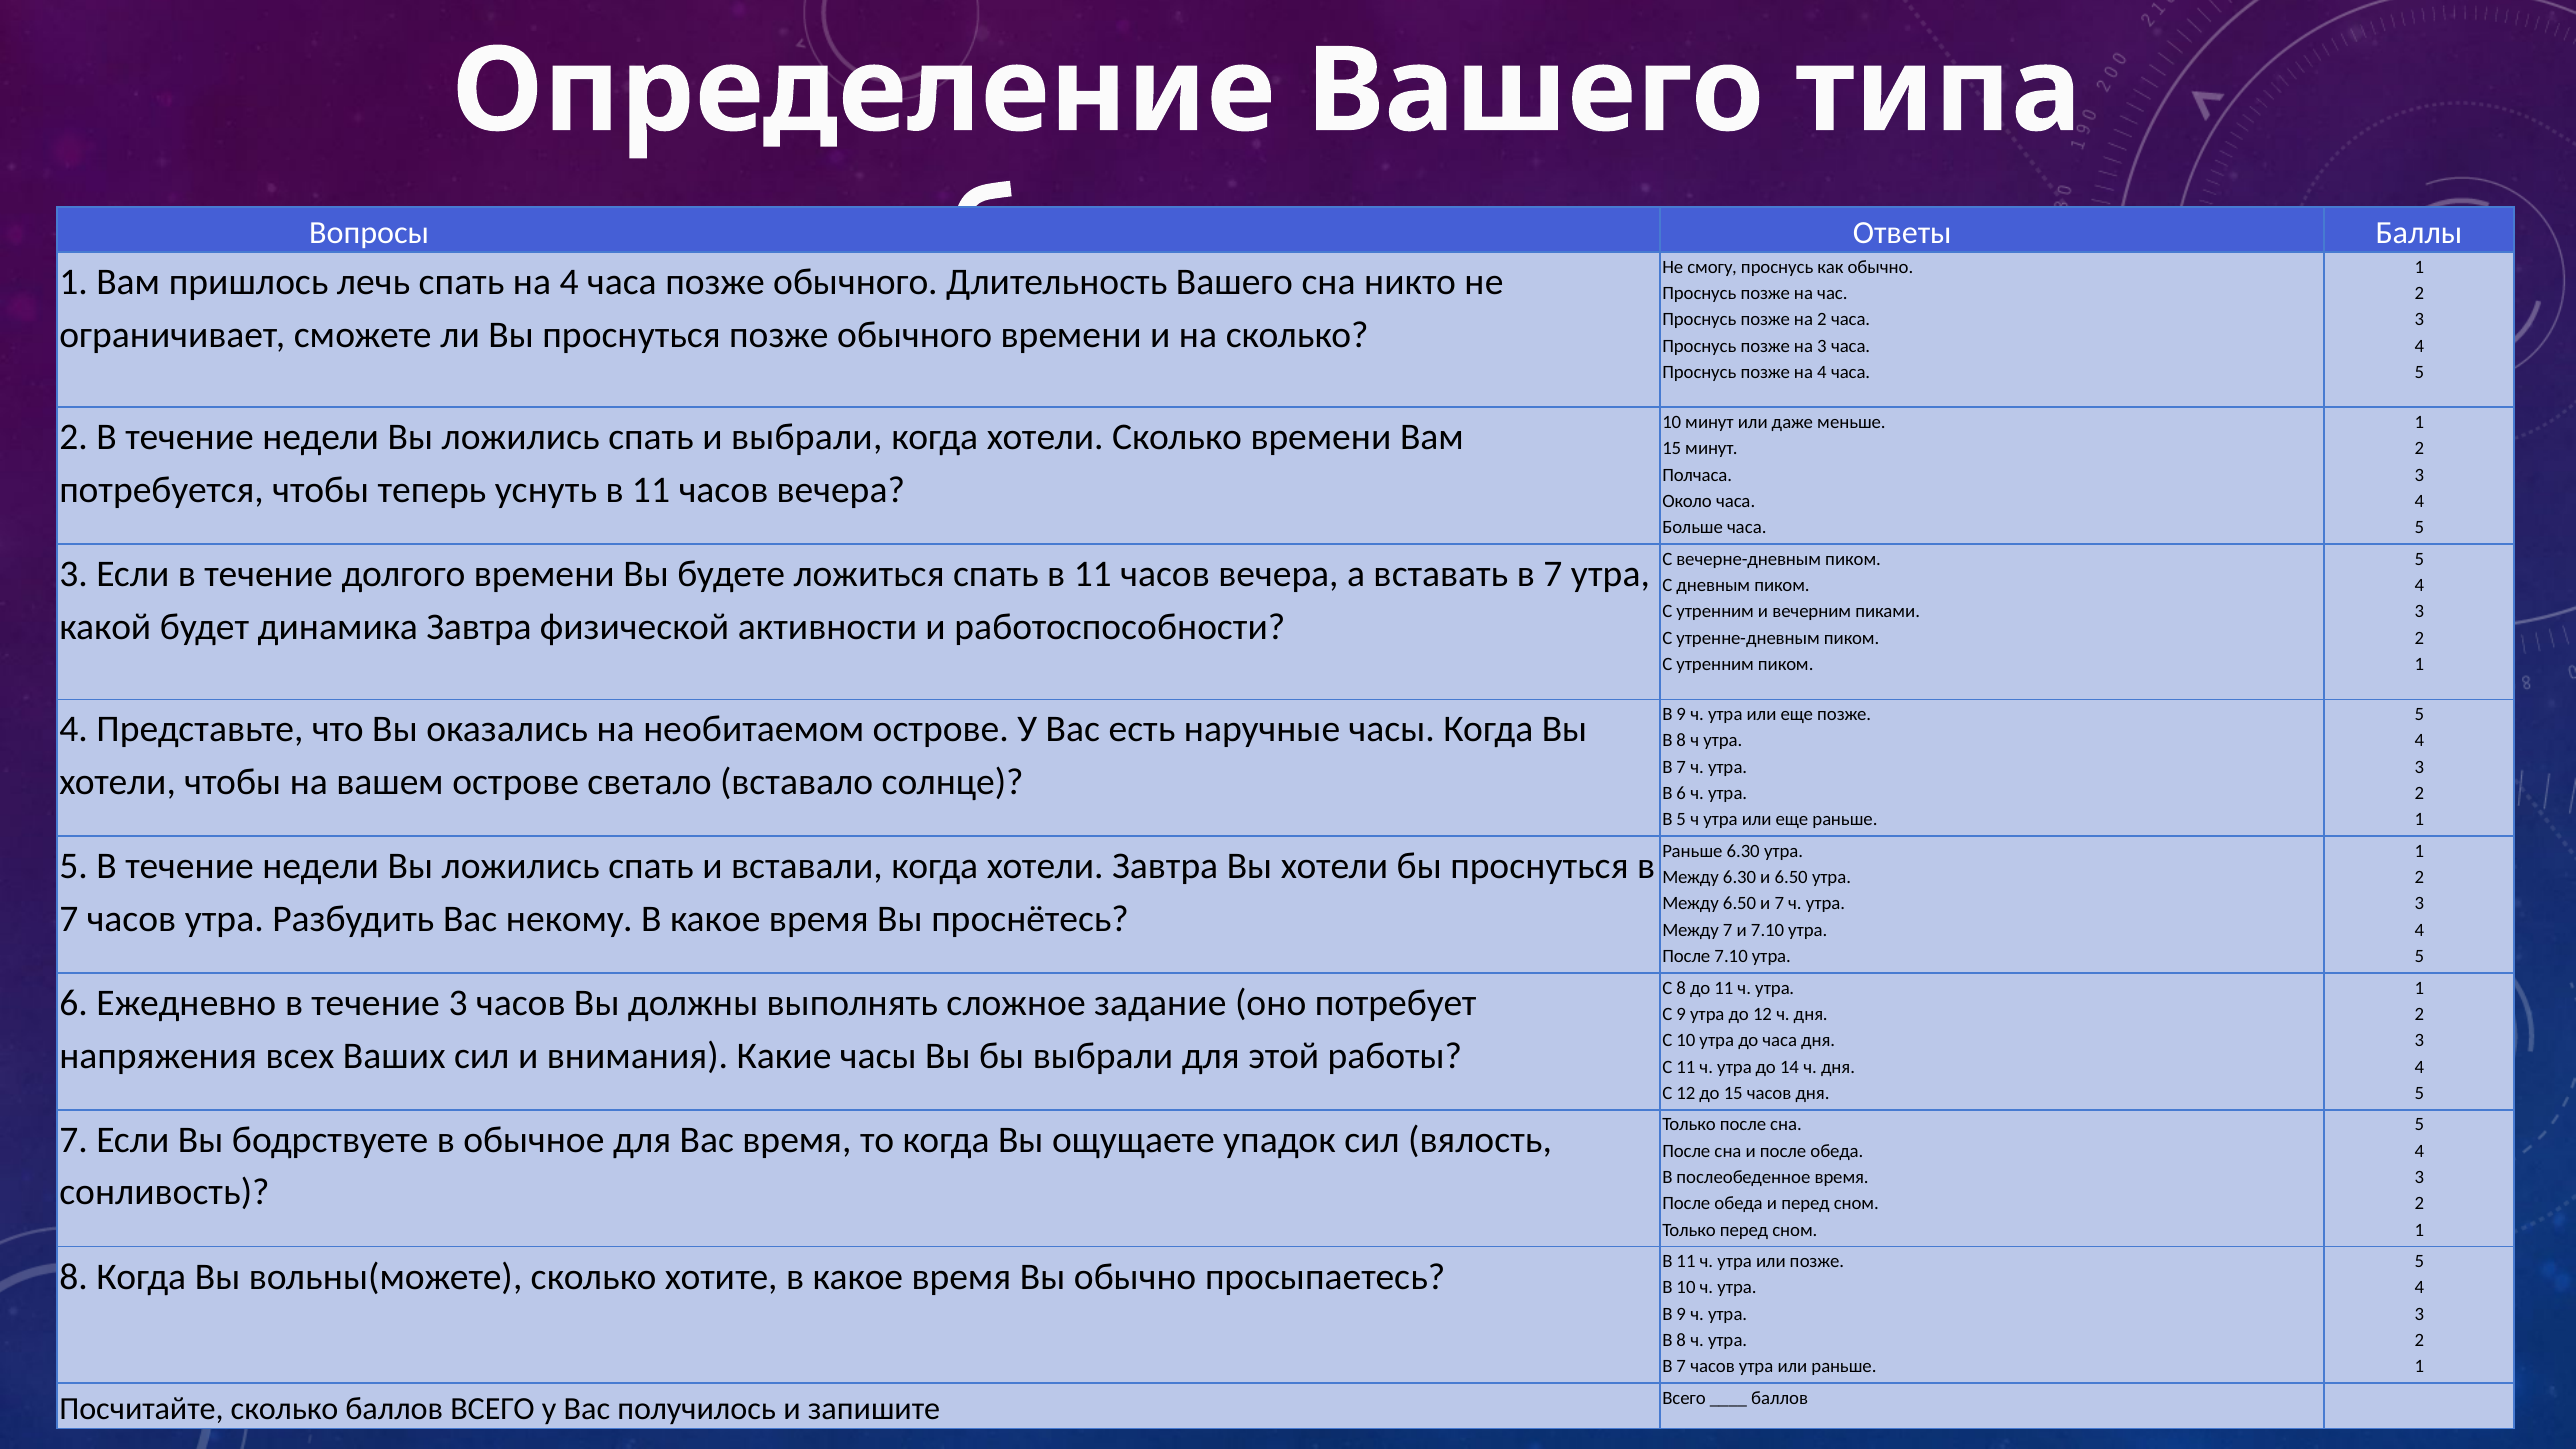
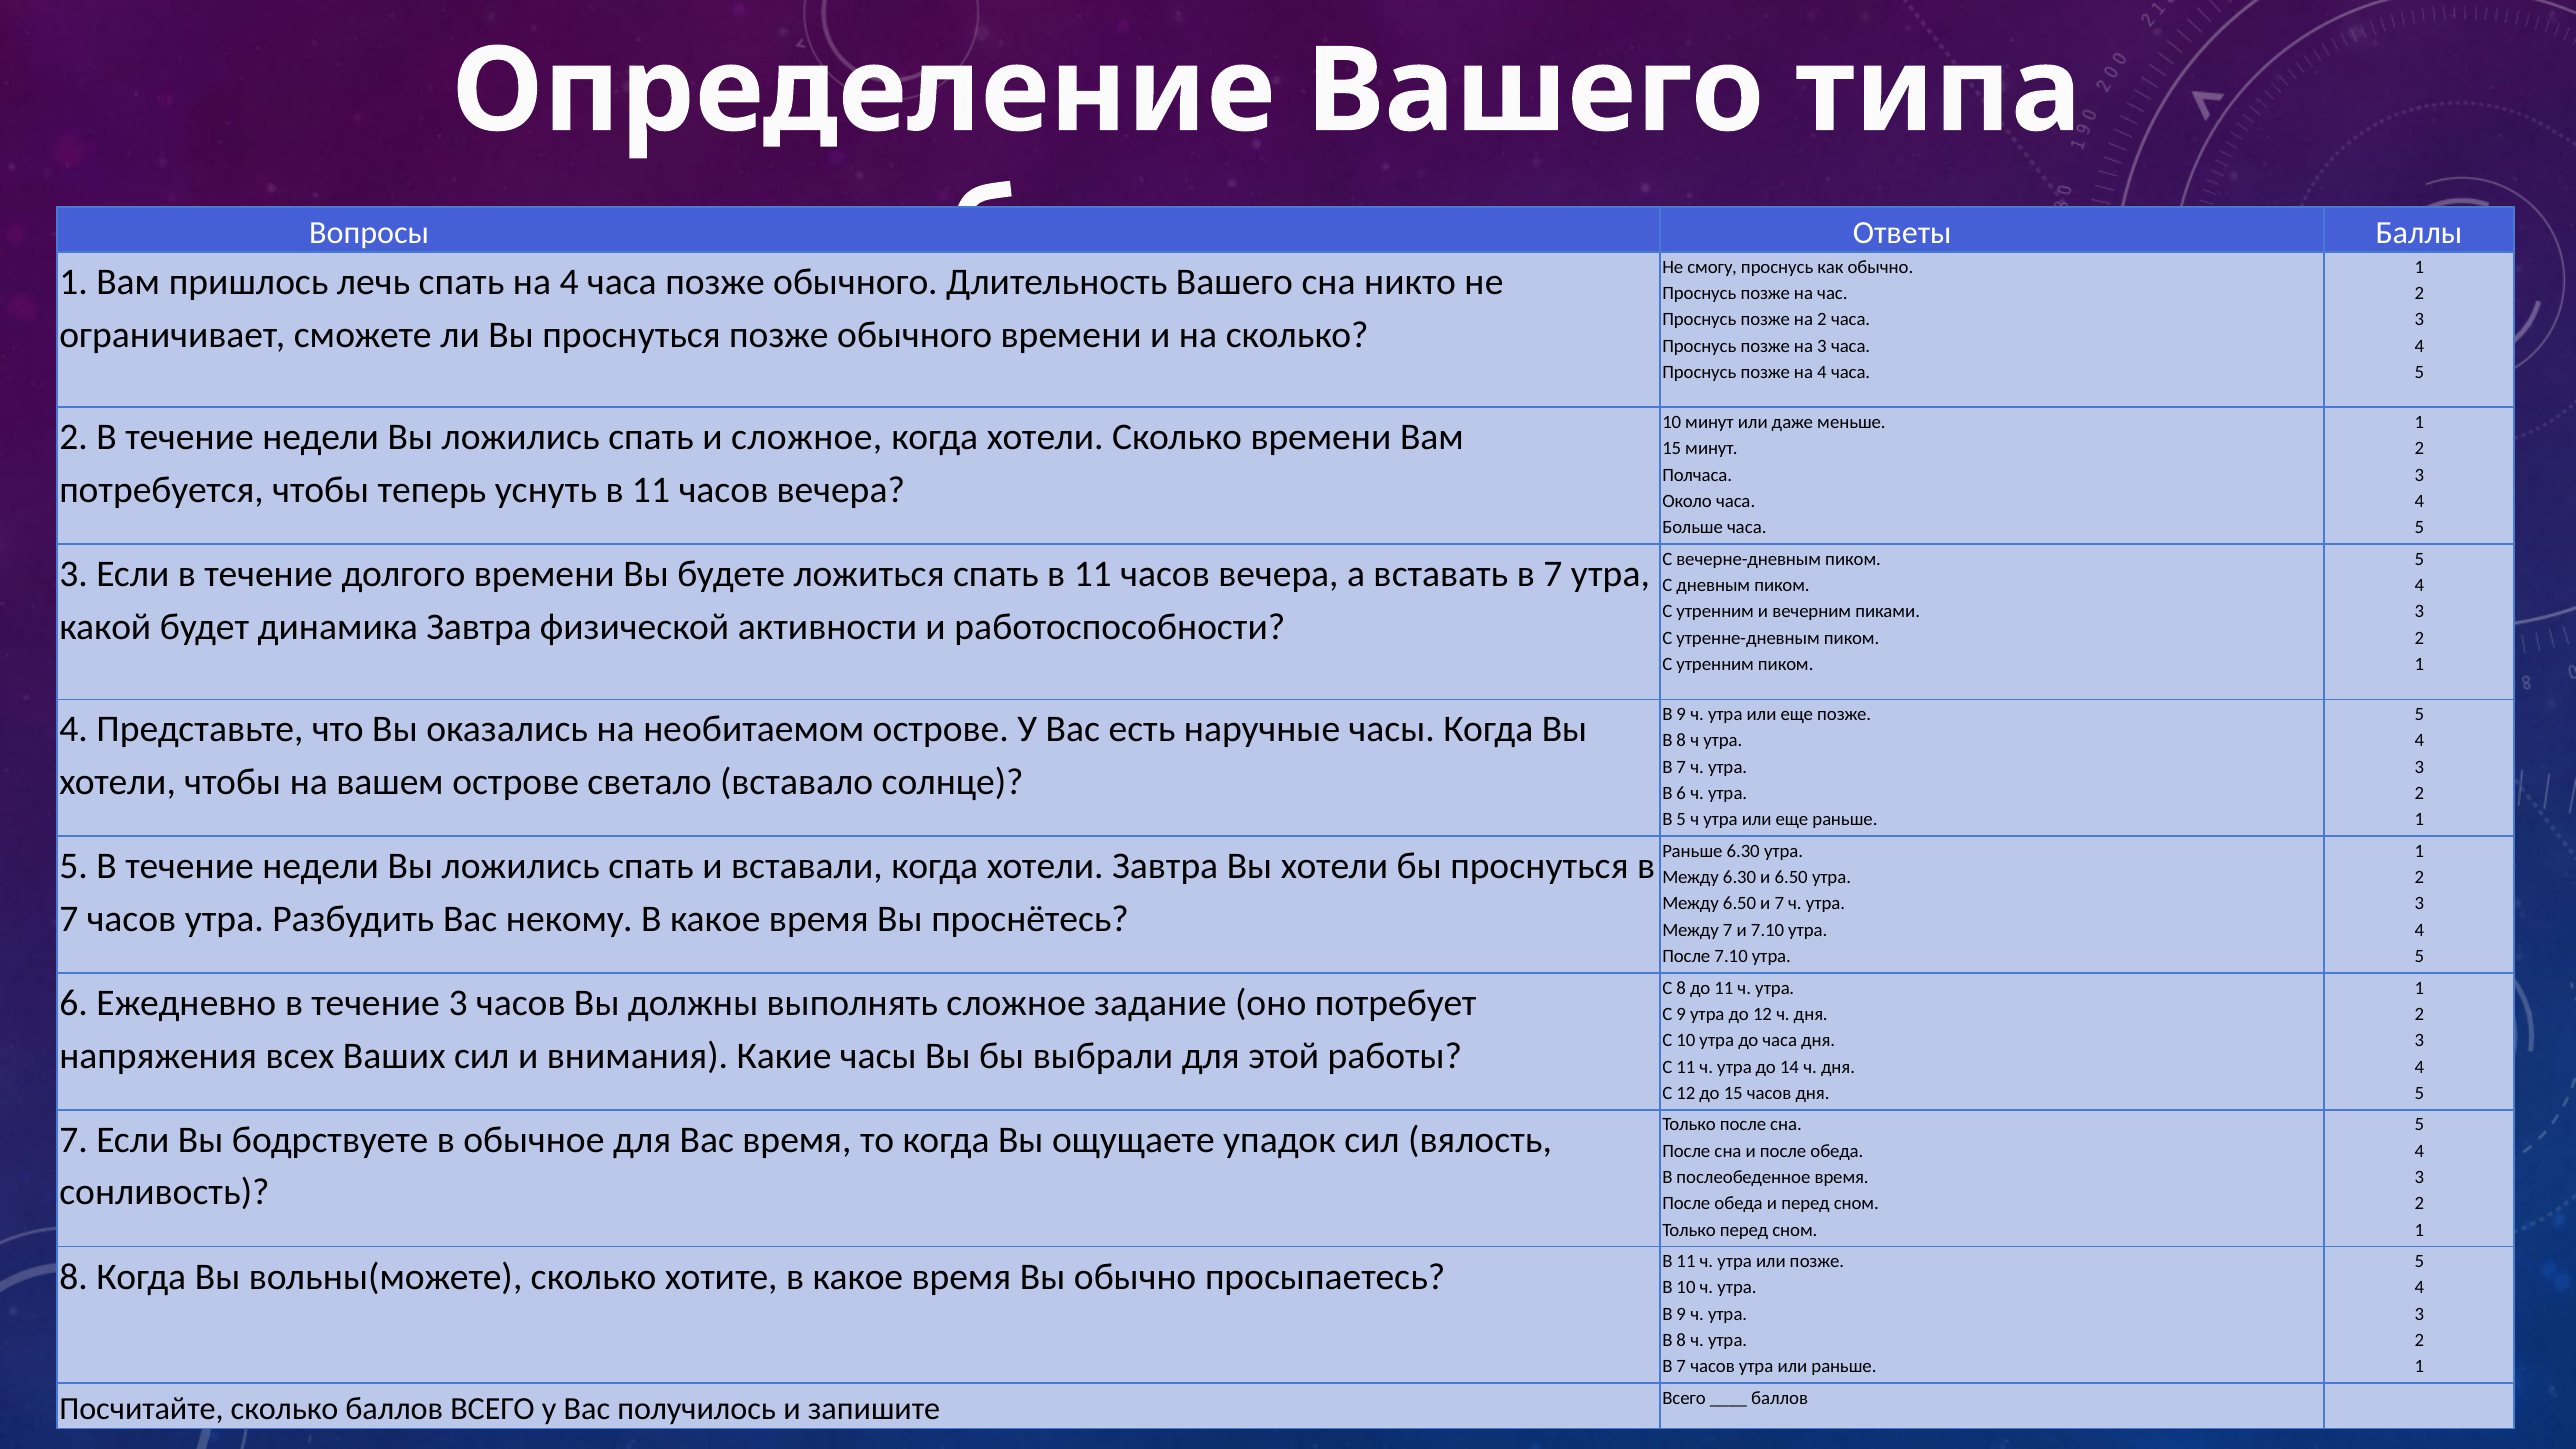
и выбрали: выбрали -> сложное
